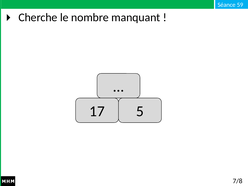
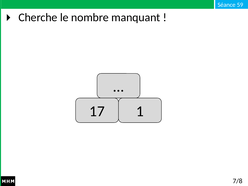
5: 5 -> 1
